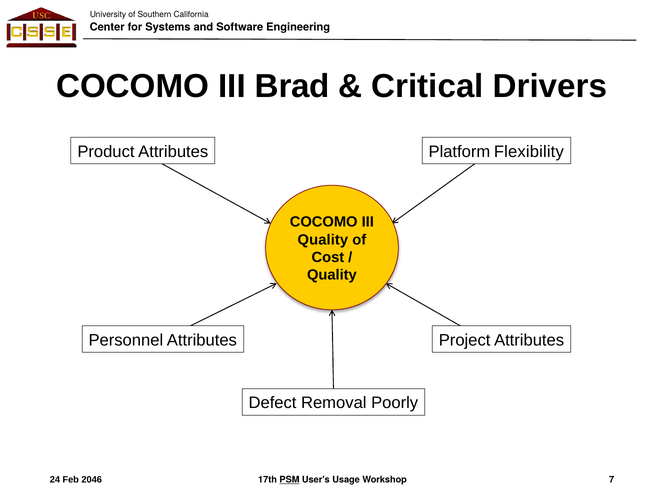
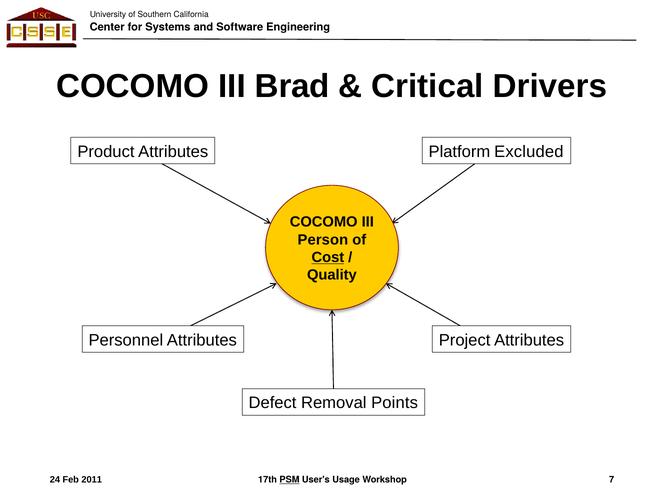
Flexibility: Flexibility -> Excluded
Quality at (323, 240): Quality -> Person
Cost underline: none -> present
Poorly: Poorly -> Points
2046: 2046 -> 2011
